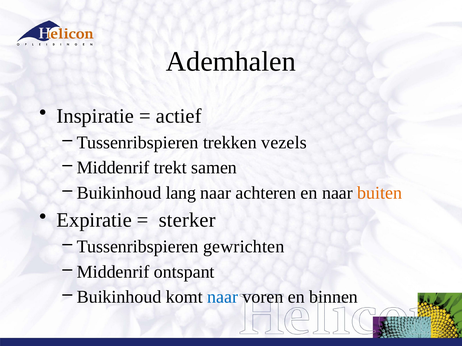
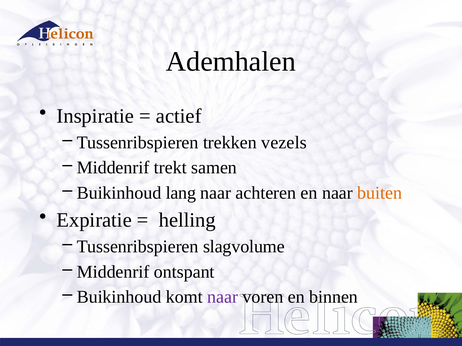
sterker: sterker -> helling
gewrichten: gewrichten -> slagvolume
naar at (223, 297) colour: blue -> purple
